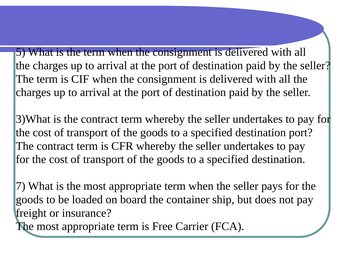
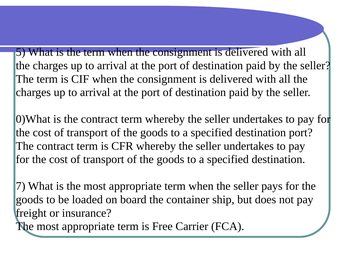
3)What: 3)What -> 0)What
